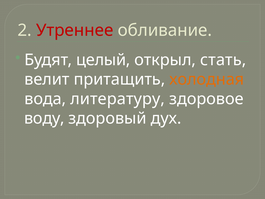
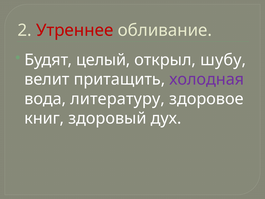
стать: стать -> шубу
холодная colour: orange -> purple
воду: воду -> книг
